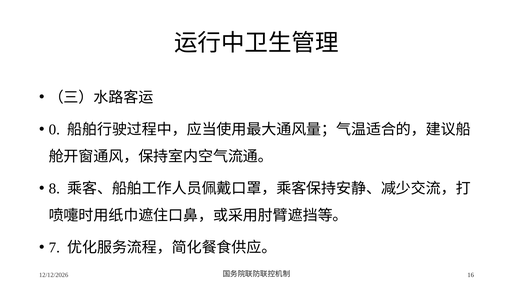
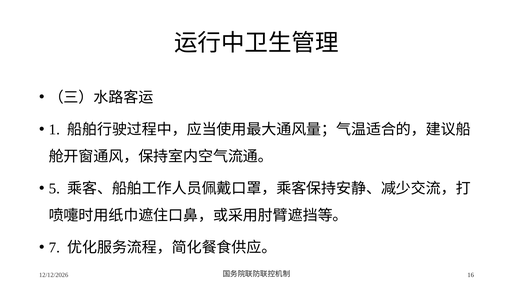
0: 0 -> 1
8: 8 -> 5
